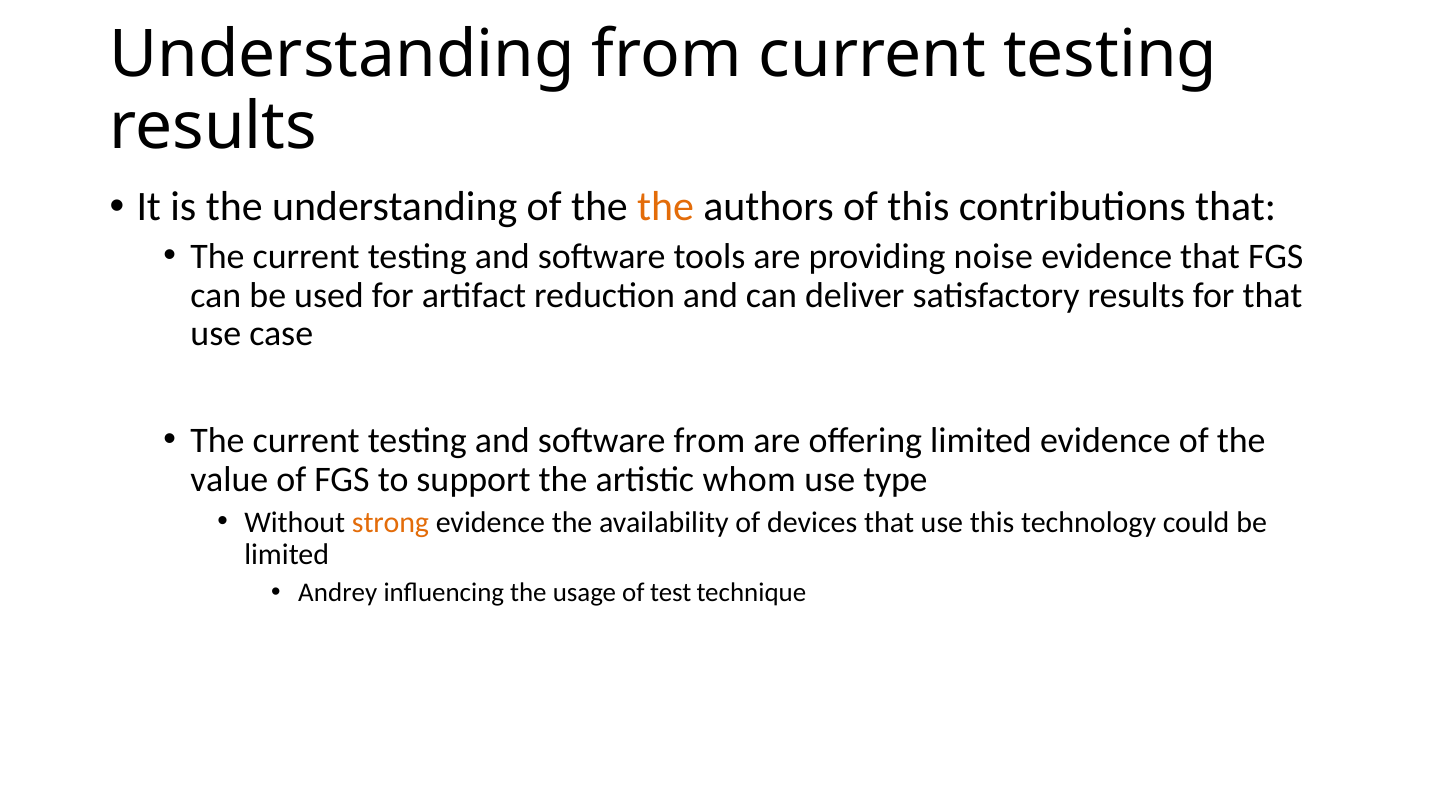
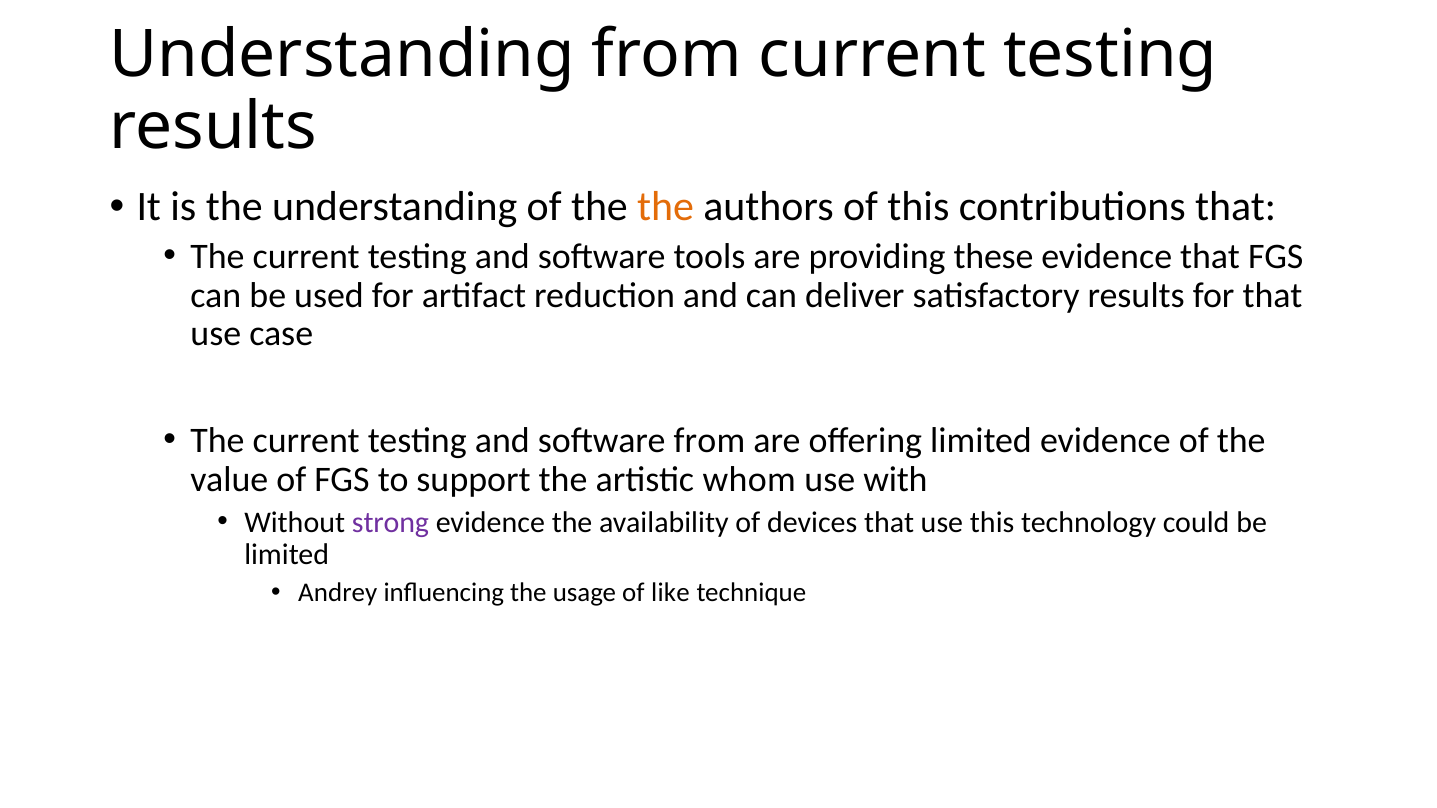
noise: noise -> these
type: type -> with
strong colour: orange -> purple
test: test -> like
